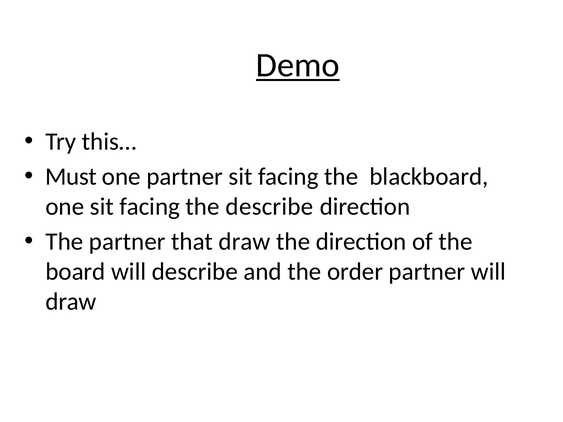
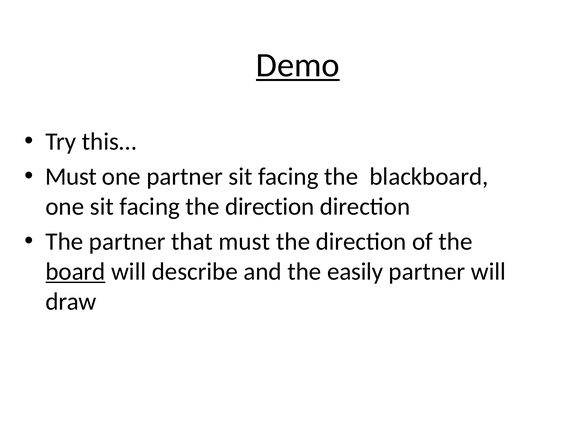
facing the describe: describe -> direction
that draw: draw -> must
board underline: none -> present
order: order -> easily
